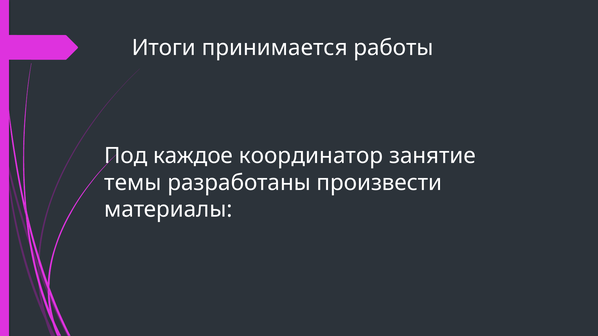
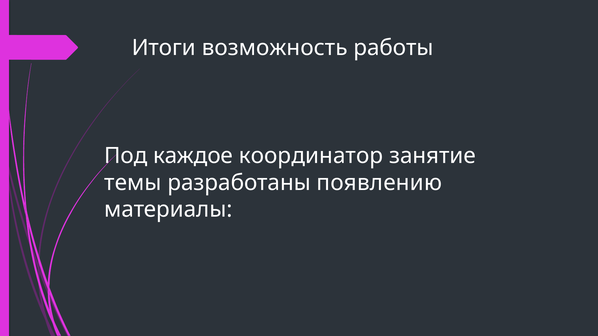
принимается: принимается -> возможность
произвести: произвести -> появлению
